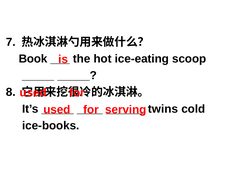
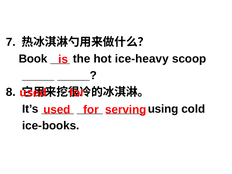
ice-eating: ice-eating -> ice-heavy
twins: twins -> using
